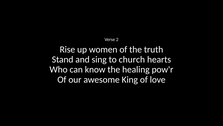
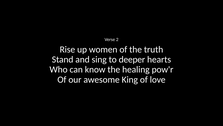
church: church -> deeper
